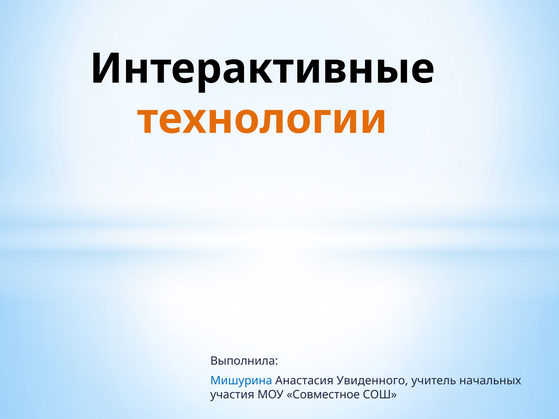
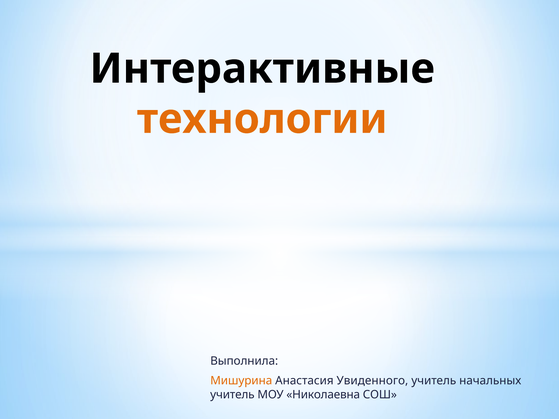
Мишурина colour: blue -> orange
участия at (232, 395): участия -> учитель
Совместное: Совместное -> Николаевна
